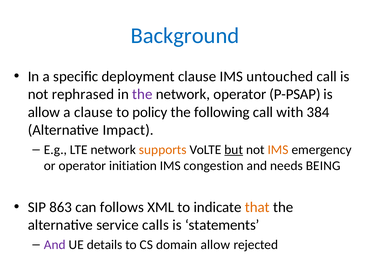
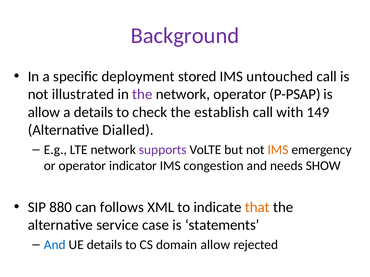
Background colour: blue -> purple
deployment clause: clause -> stored
rephrased: rephrased -> illustrated
a clause: clause -> details
policy: policy -> check
following: following -> establish
384: 384 -> 149
Impact: Impact -> Dialled
supports colour: orange -> purple
but underline: present -> none
initiation: initiation -> indicator
BEING: BEING -> SHOW
863: 863 -> 880
calls: calls -> case
And at (55, 245) colour: purple -> blue
